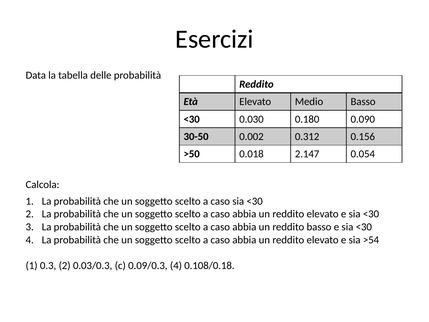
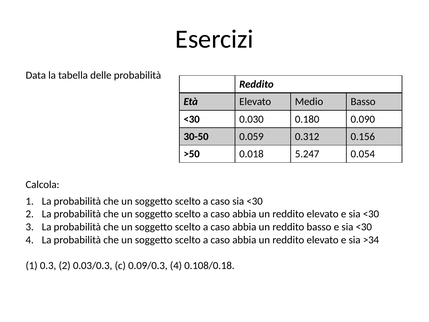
0.002: 0.002 -> 0.059
2.147: 2.147 -> 5.247
>54: >54 -> >34
